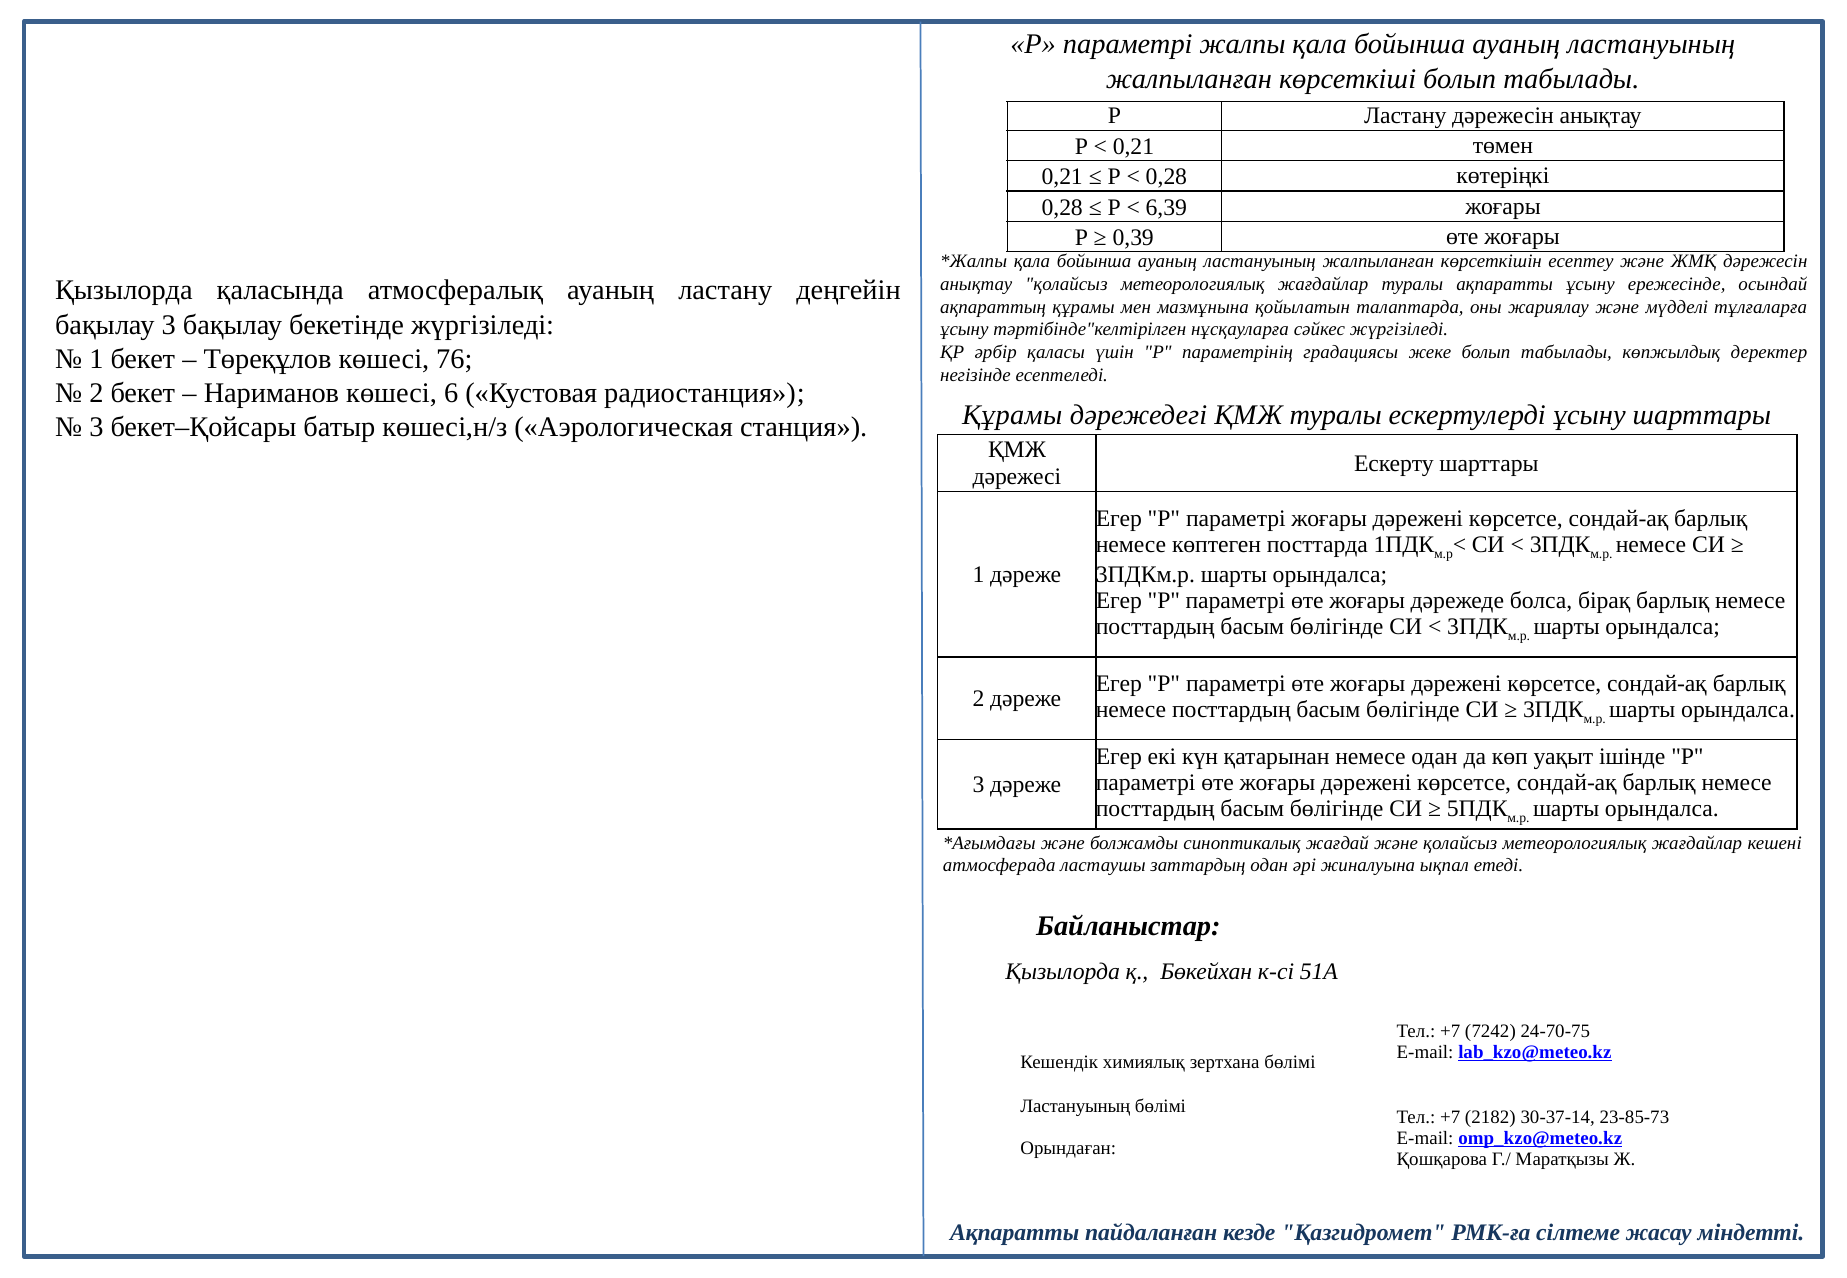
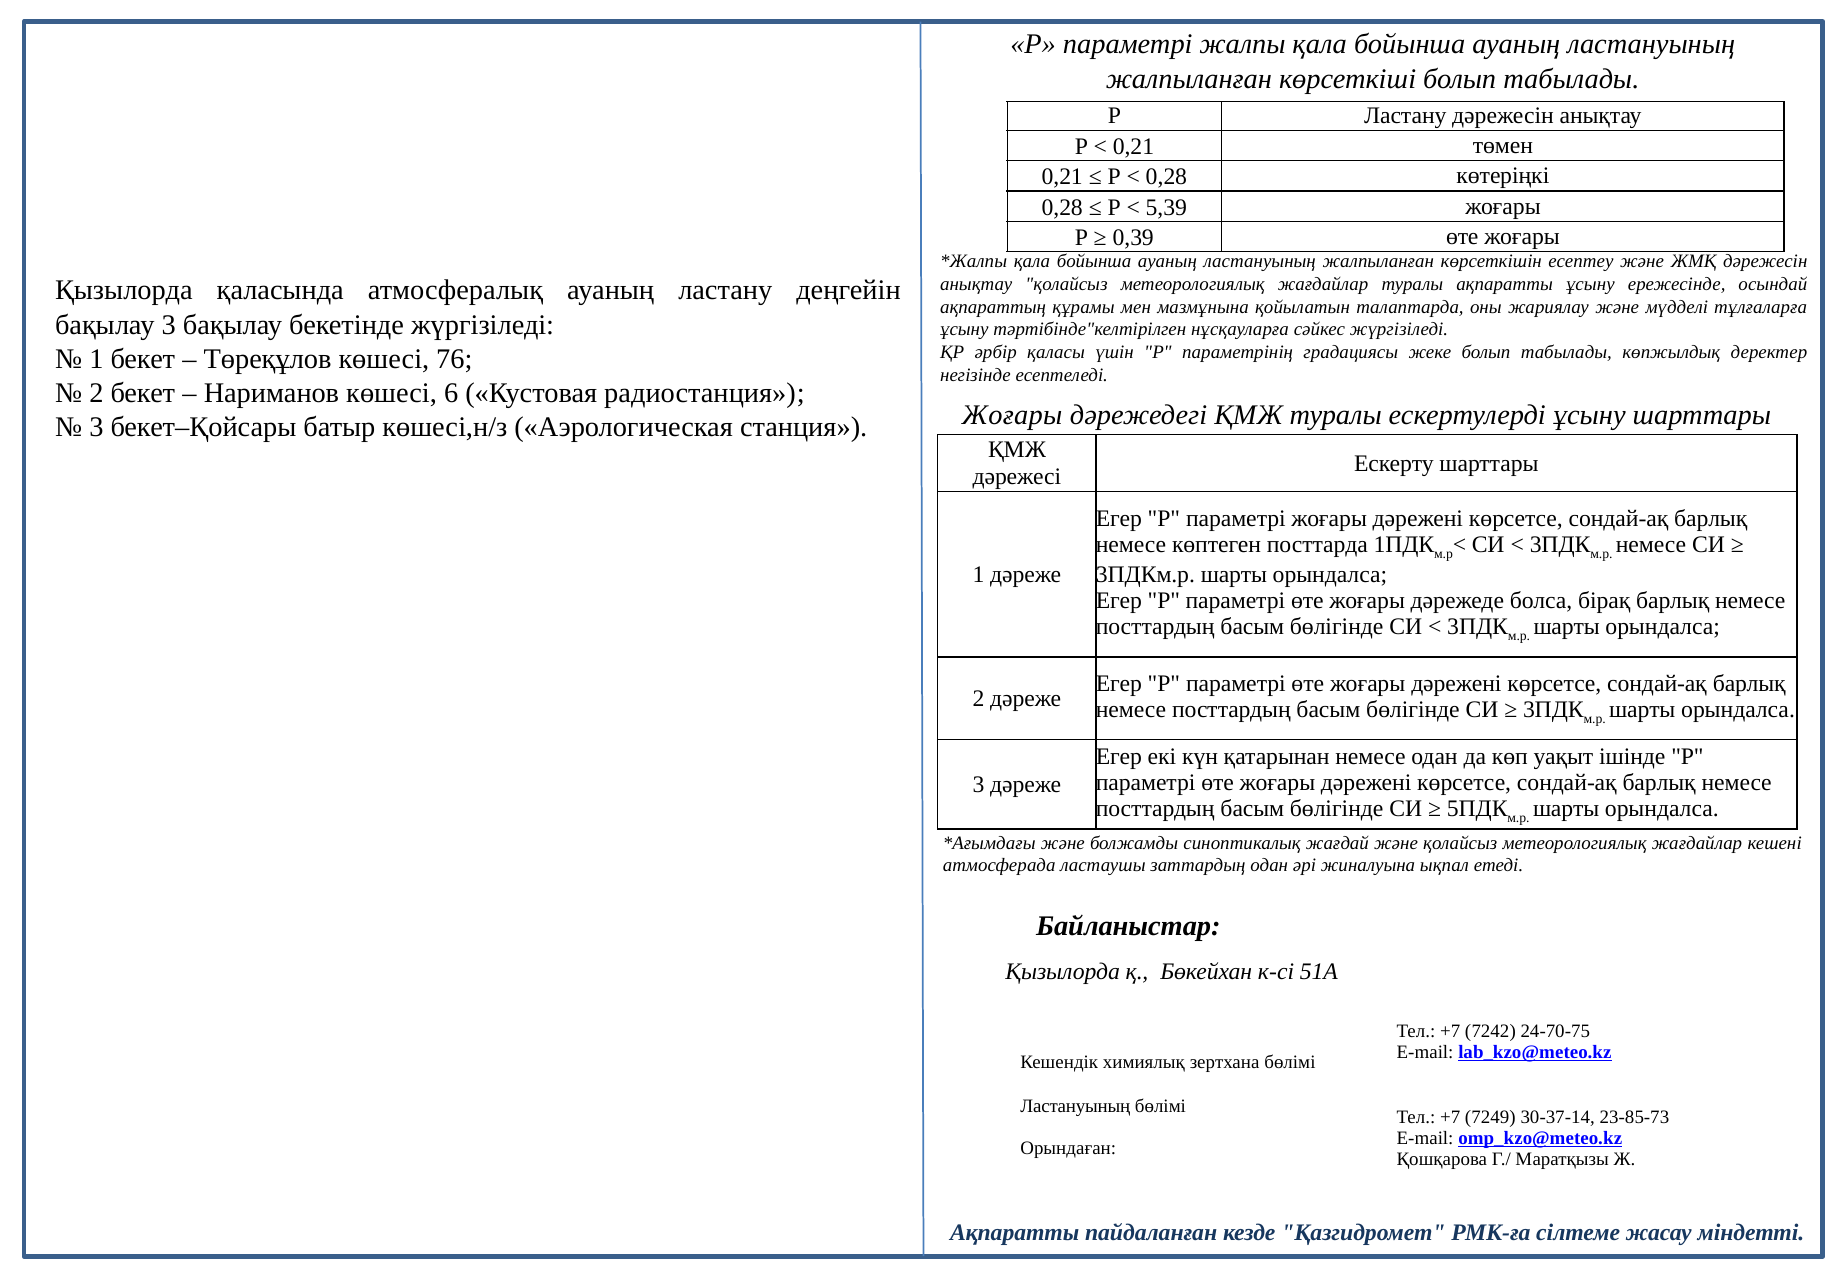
6,39: 6,39 -> 5,39
Құрамы at (1012, 416): Құрамы -> Жоғары
2182: 2182 -> 7249
